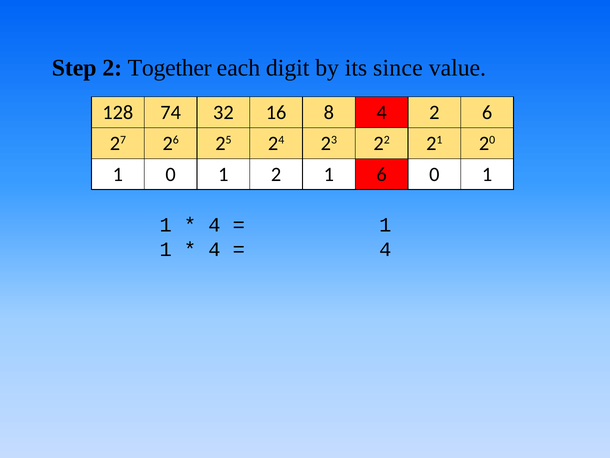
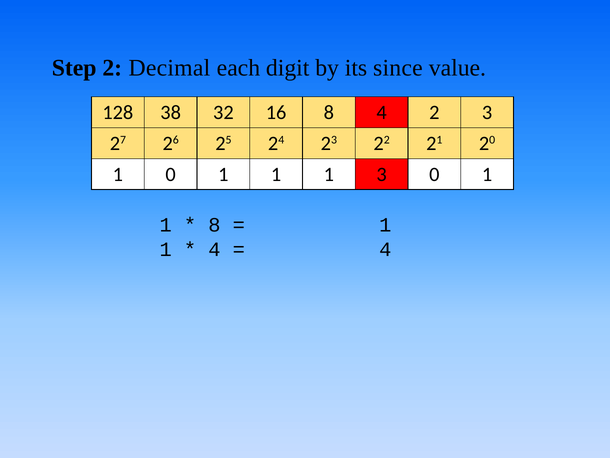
Together: Together -> Decimal
74: 74 -> 38
2 6: 6 -> 3
1 0 1 2: 2 -> 1
1 6: 6 -> 3
4 at (214, 225): 4 -> 8
